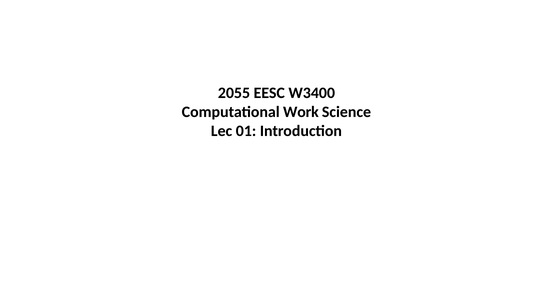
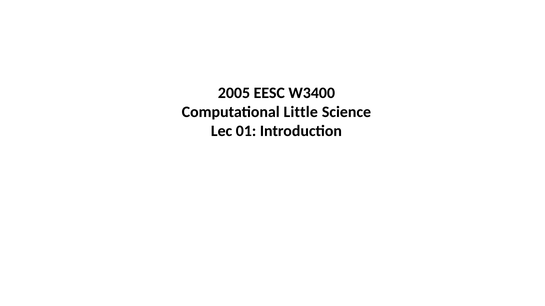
2055: 2055 -> 2005
Work: Work -> Little
